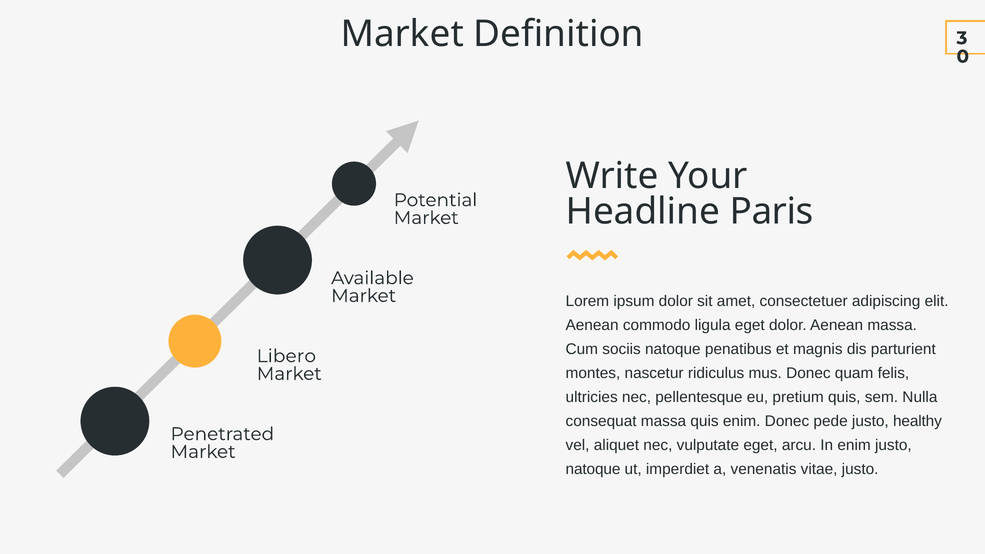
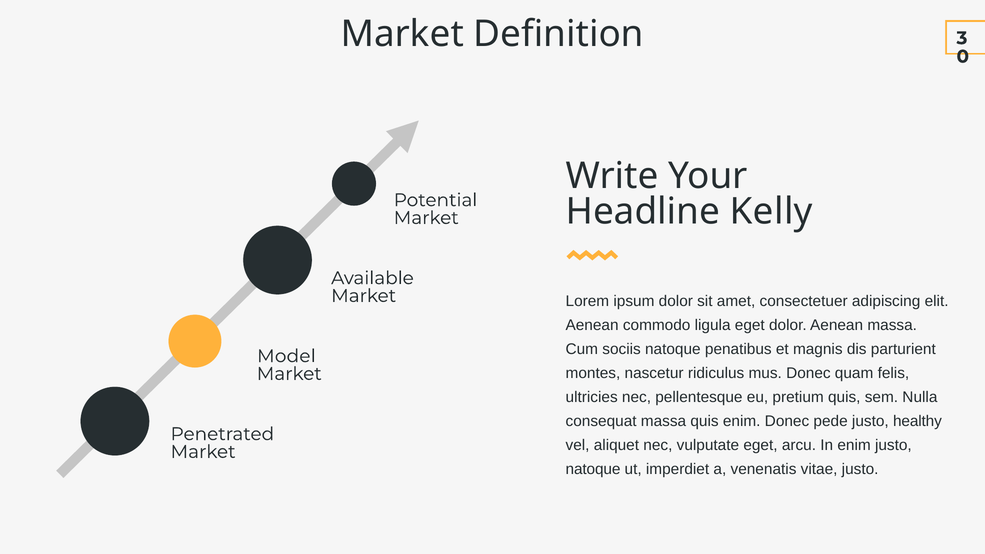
Paris: Paris -> Kelly
Libero: Libero -> Model
